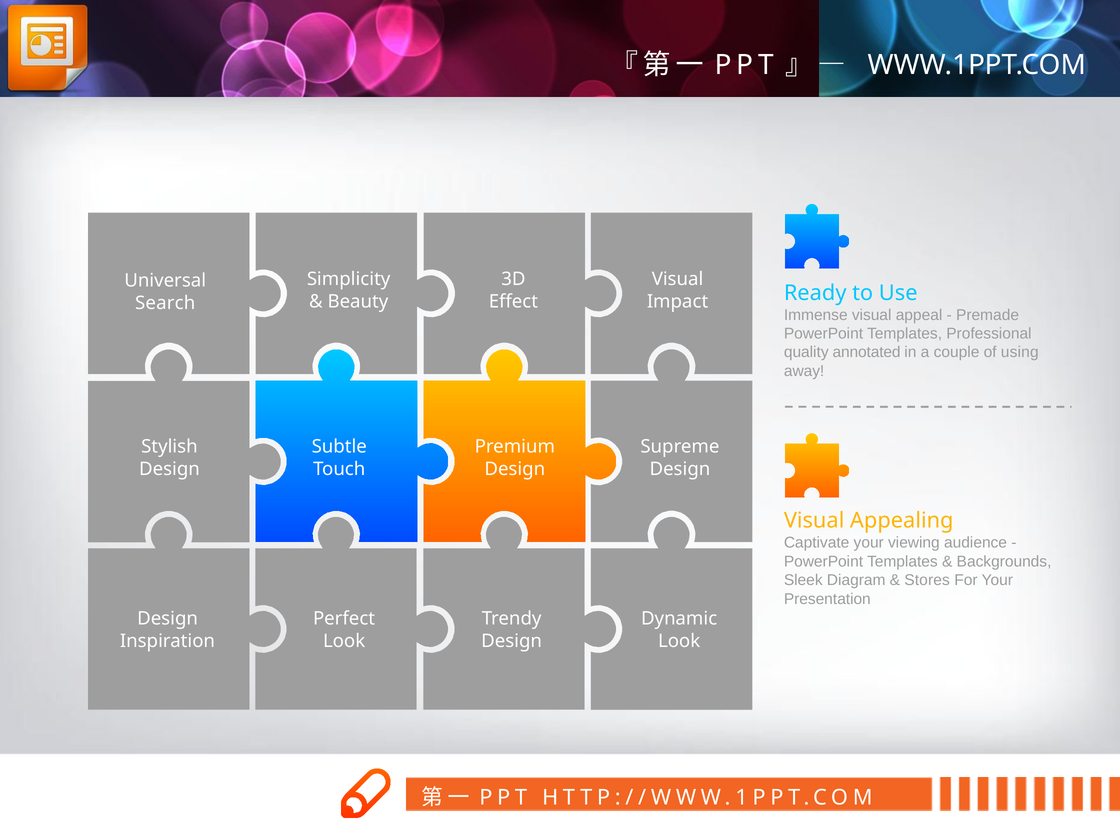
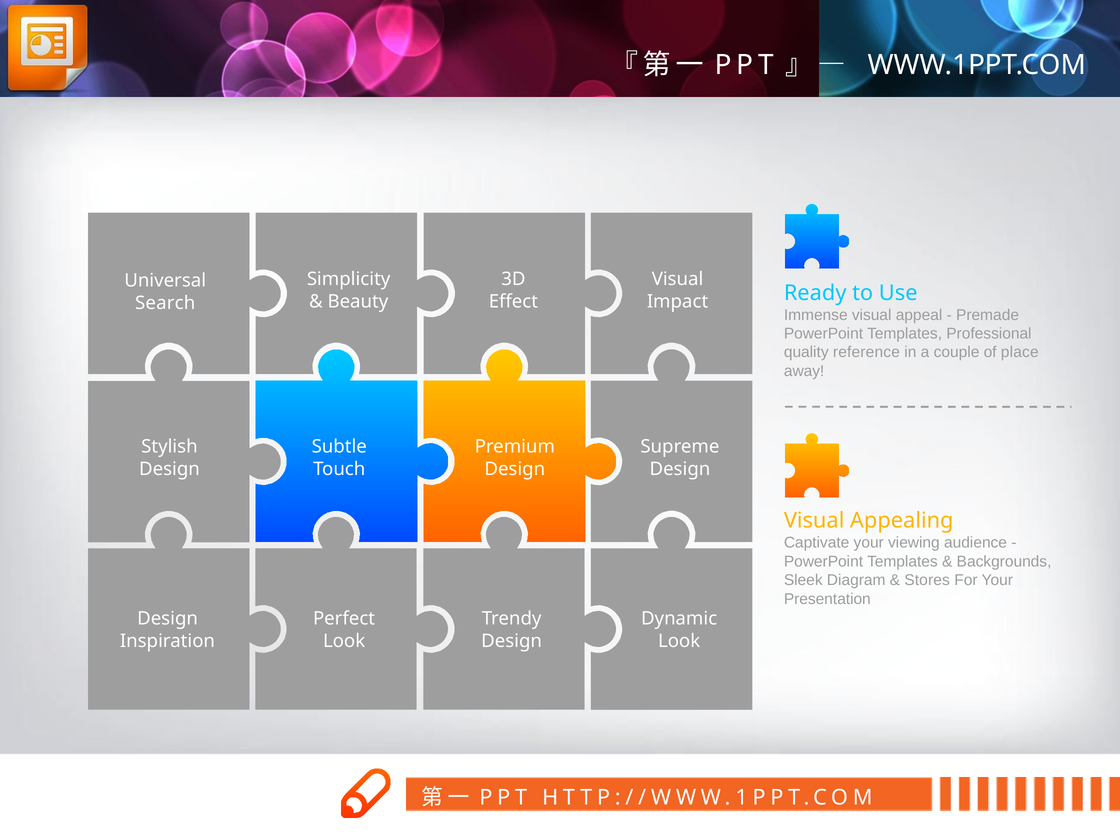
annotated: annotated -> reference
using: using -> place
